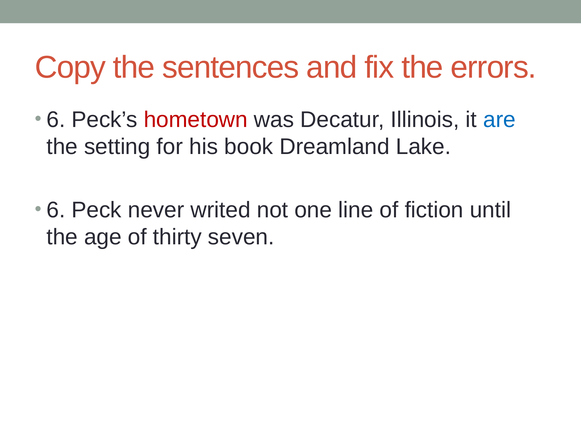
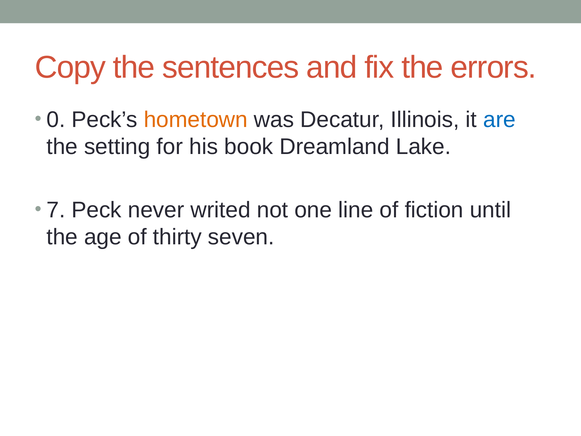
6 at (56, 120): 6 -> 0
hometown colour: red -> orange
6 at (56, 210): 6 -> 7
